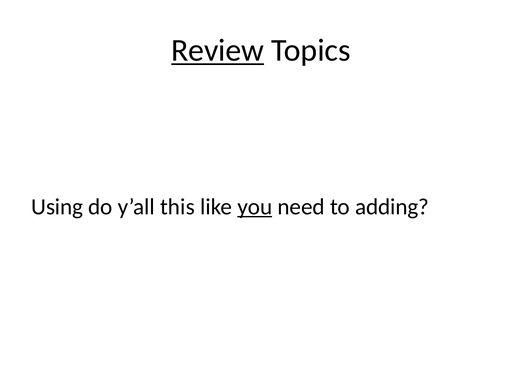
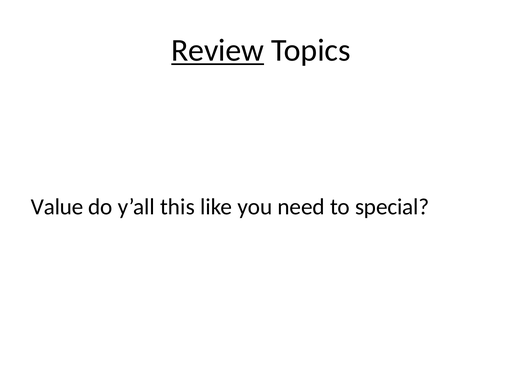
Using: Using -> Value
you underline: present -> none
adding: adding -> special
